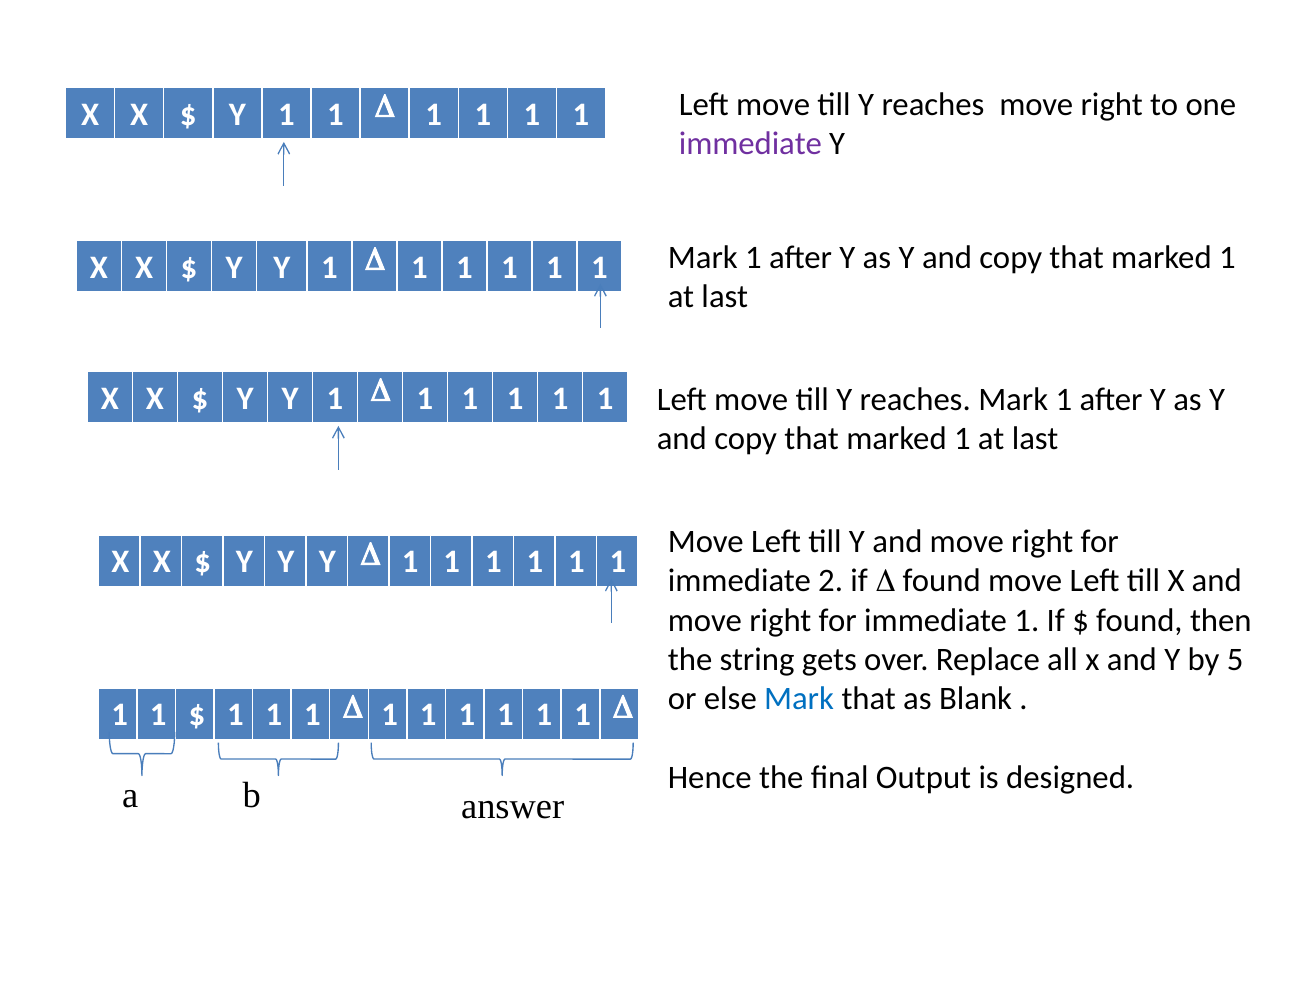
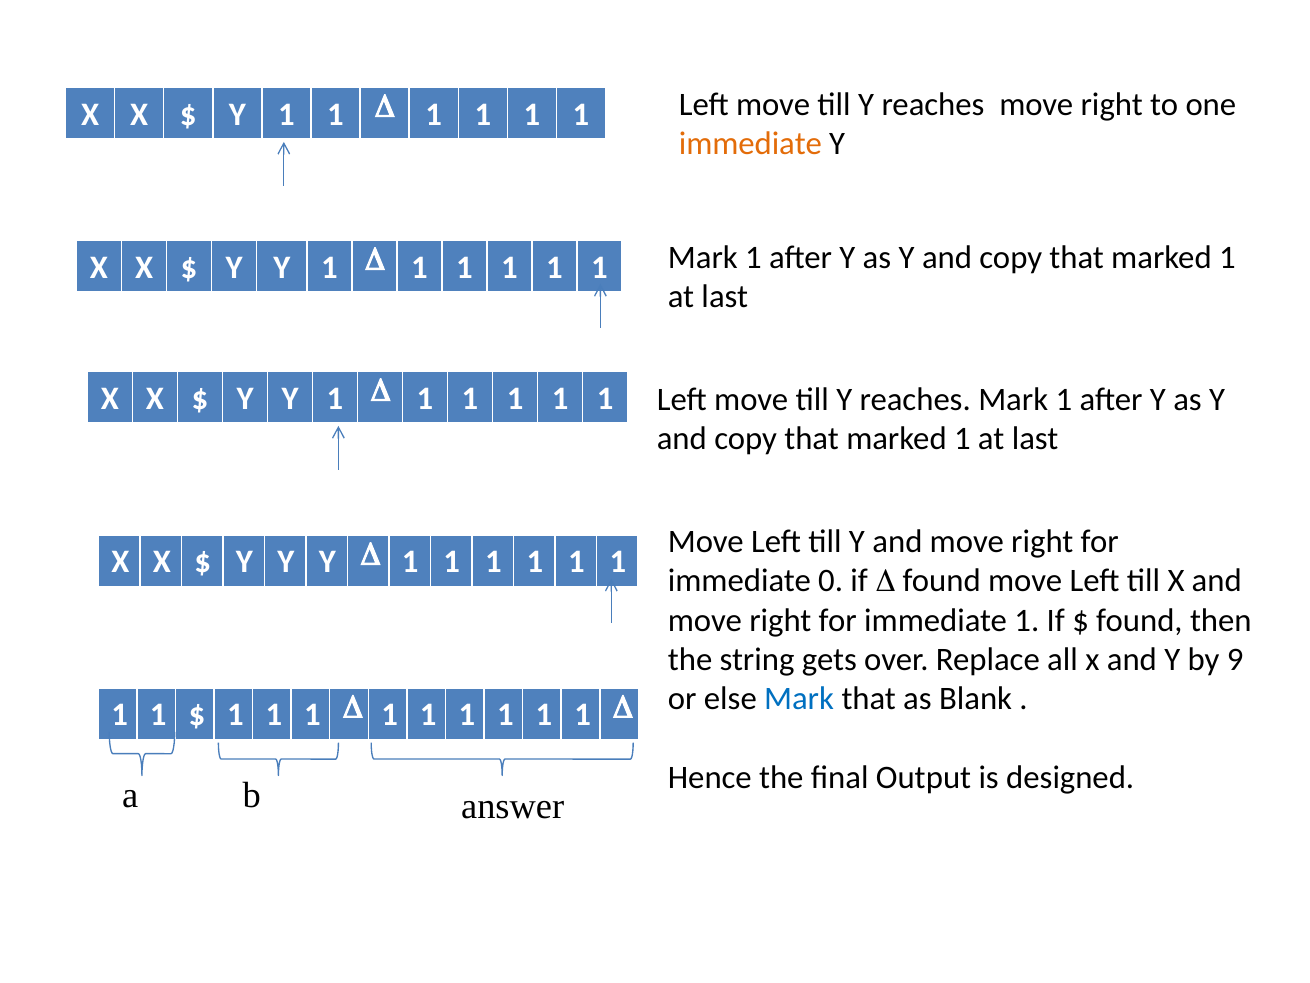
immediate at (750, 144) colour: purple -> orange
2: 2 -> 0
5: 5 -> 9
